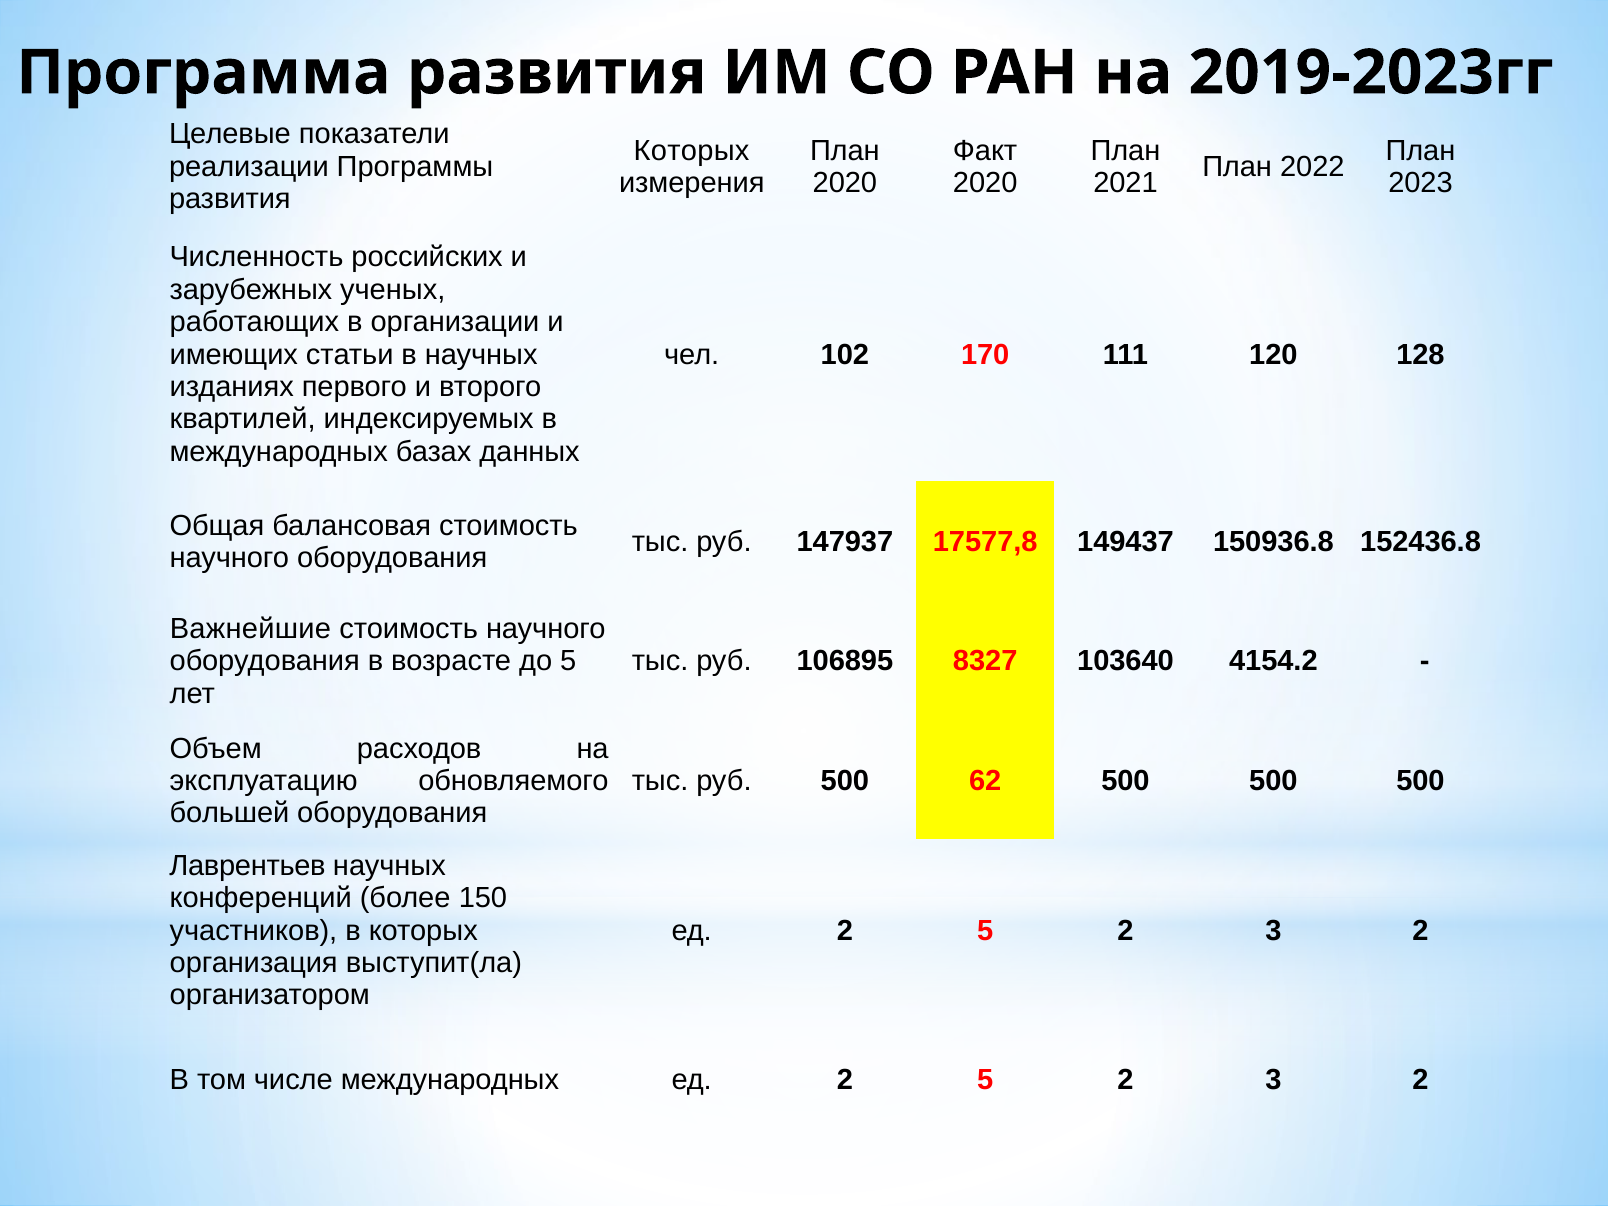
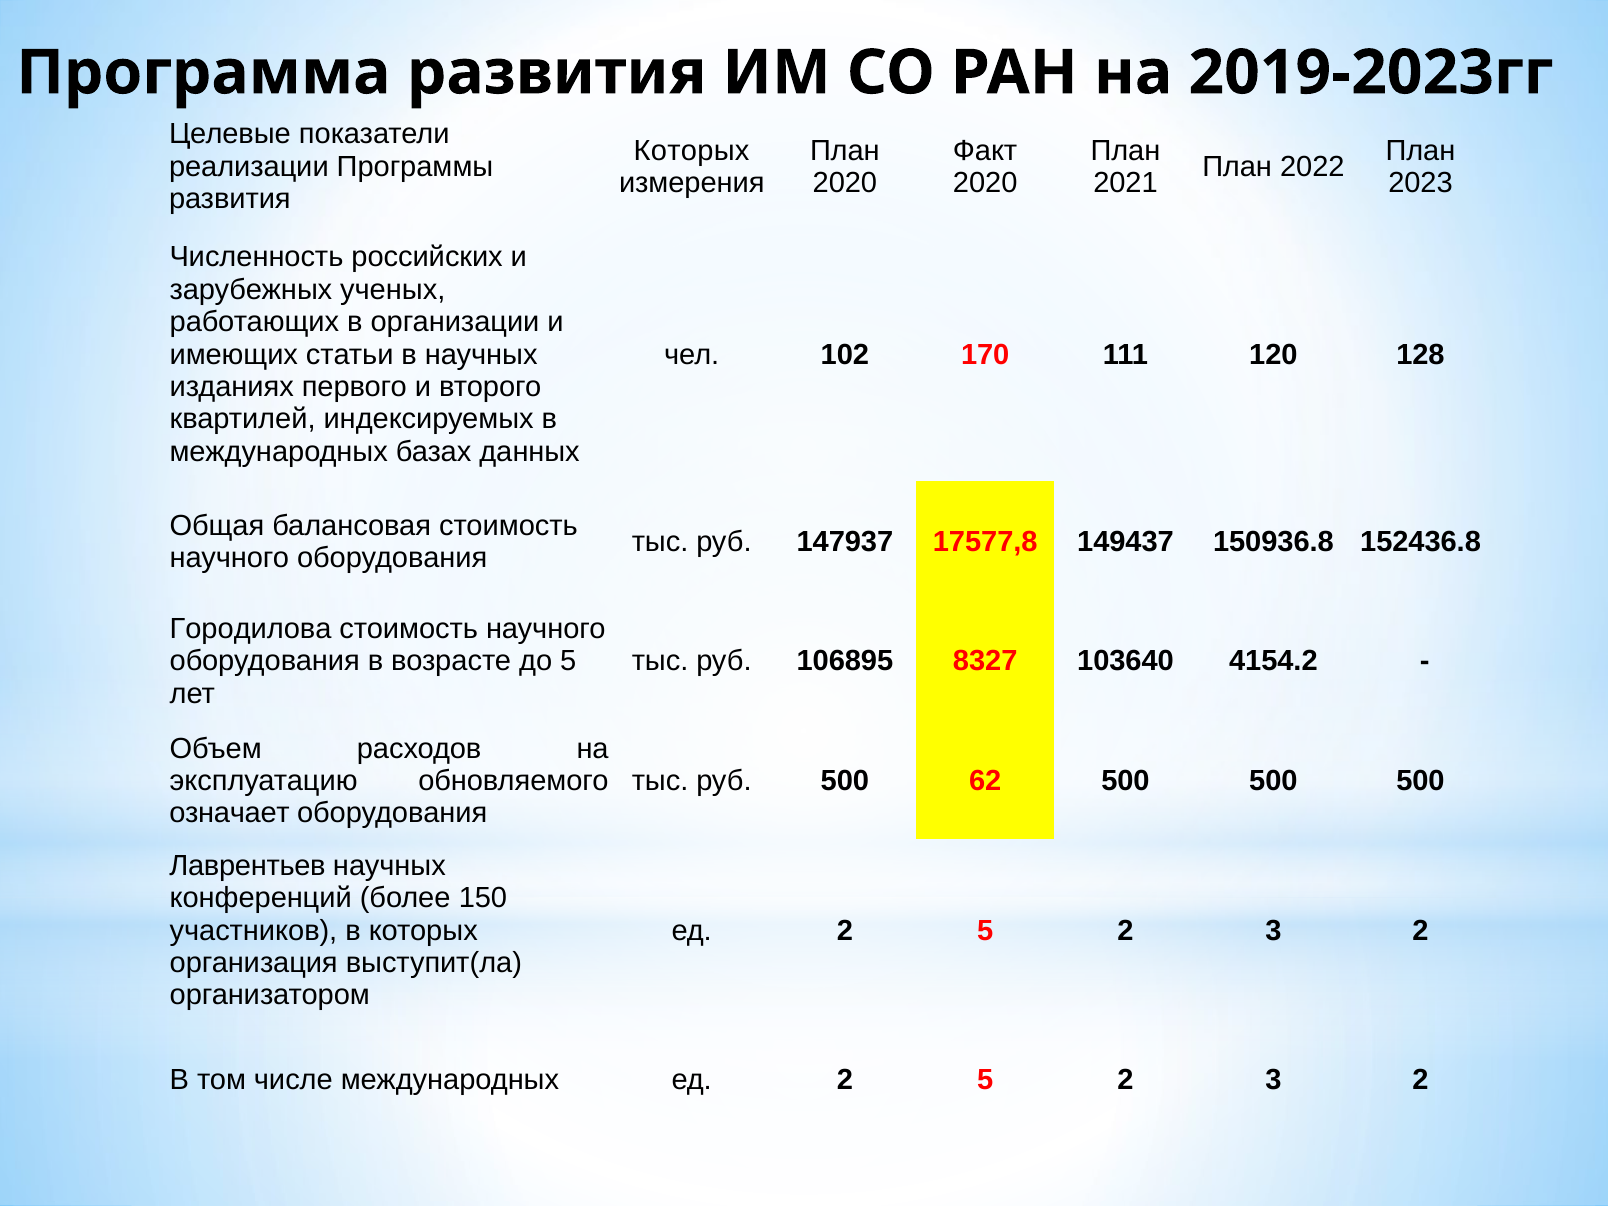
Важнейшие: Важнейшие -> Городилова
большей: большей -> означает
